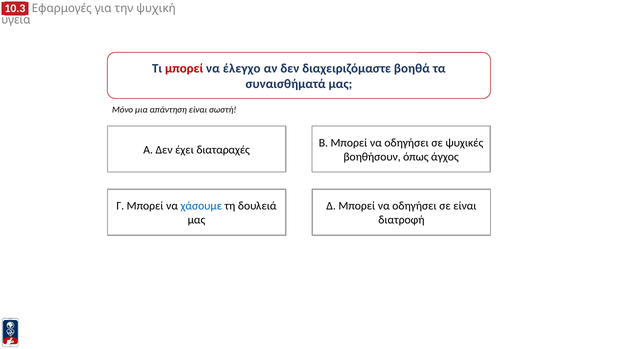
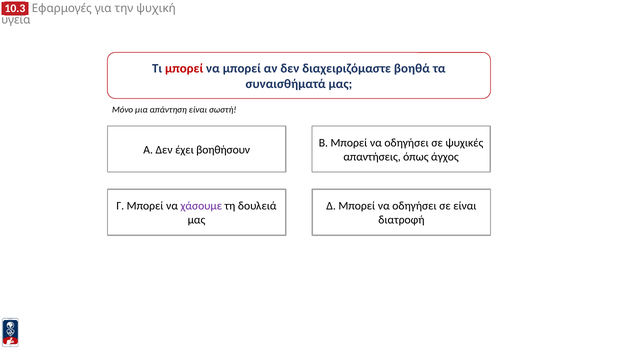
να έλεγχο: έλεγχο -> μπορεί
διαταραχές: διαταραχές -> βοηθήσουν
βοηθήσουν: βοηθήσουν -> απαντήσεις
χάσουμε colour: blue -> purple
